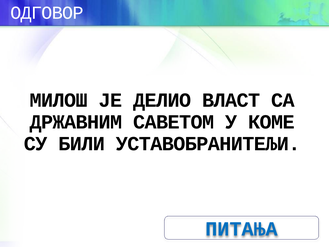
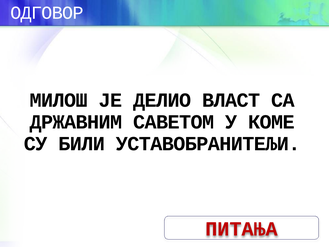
ПИТАЊА colour: blue -> red
